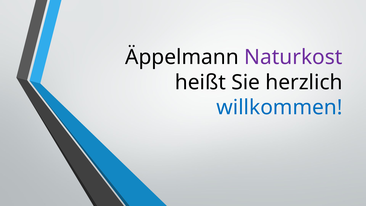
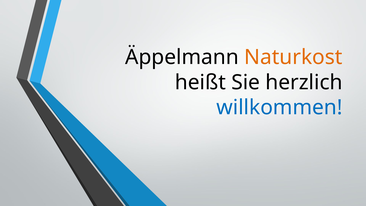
Naturkost colour: purple -> orange
